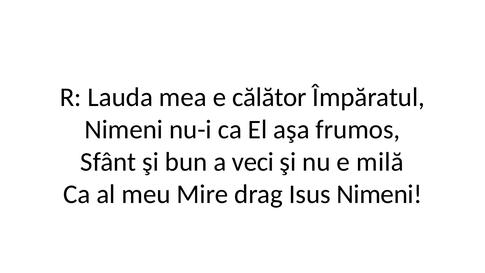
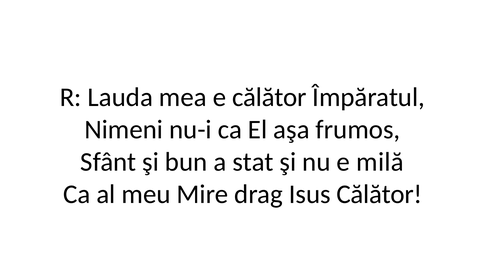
veci: veci -> stat
Isus Nimeni: Nimeni -> Călător
